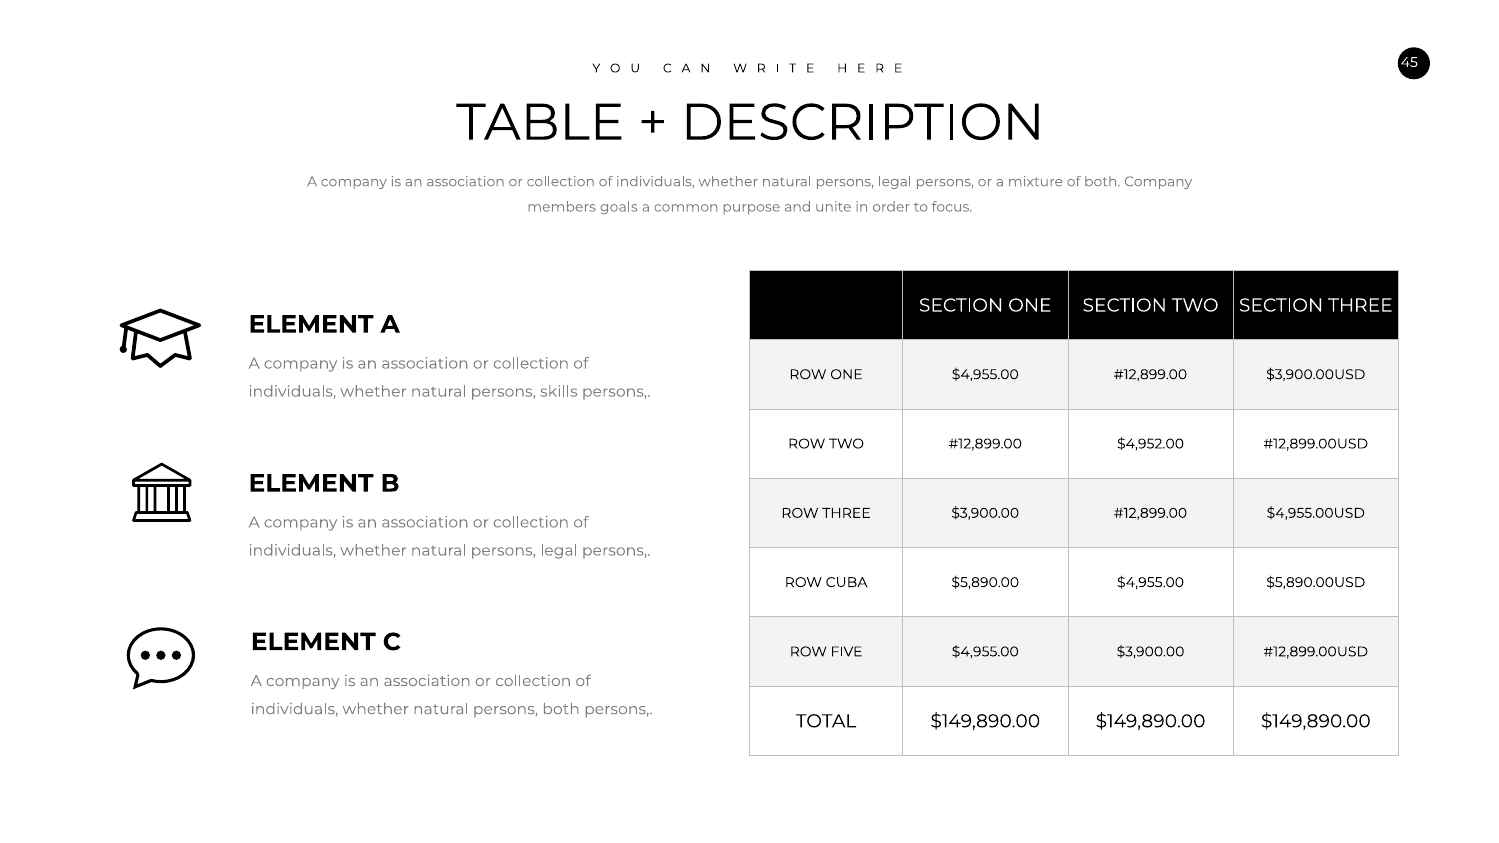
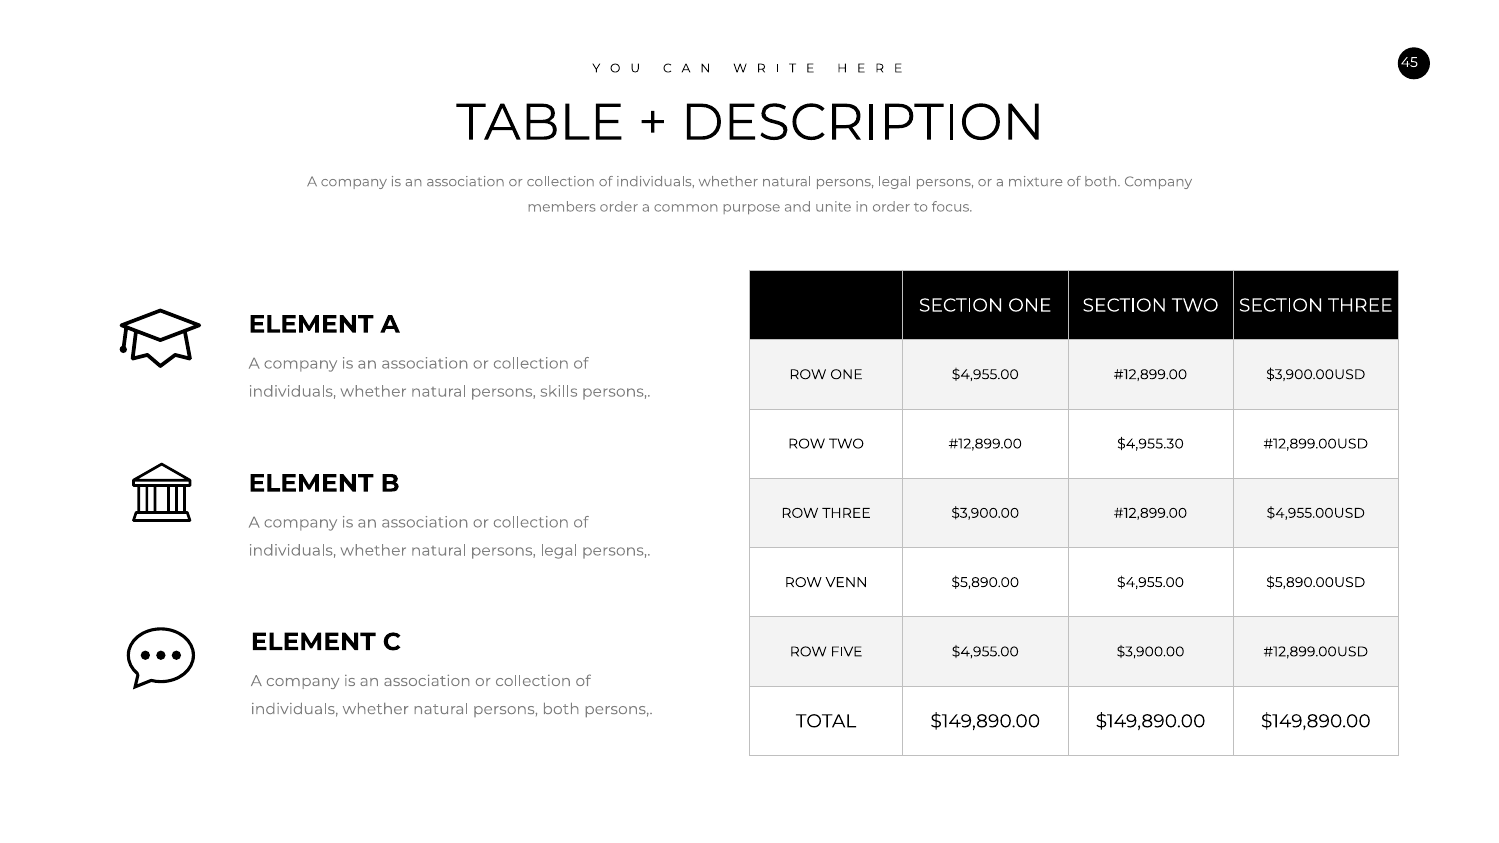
members goals: goals -> order
$4,952.00: $4,952.00 -> $4,955.30
CUBA: CUBA -> VENN
